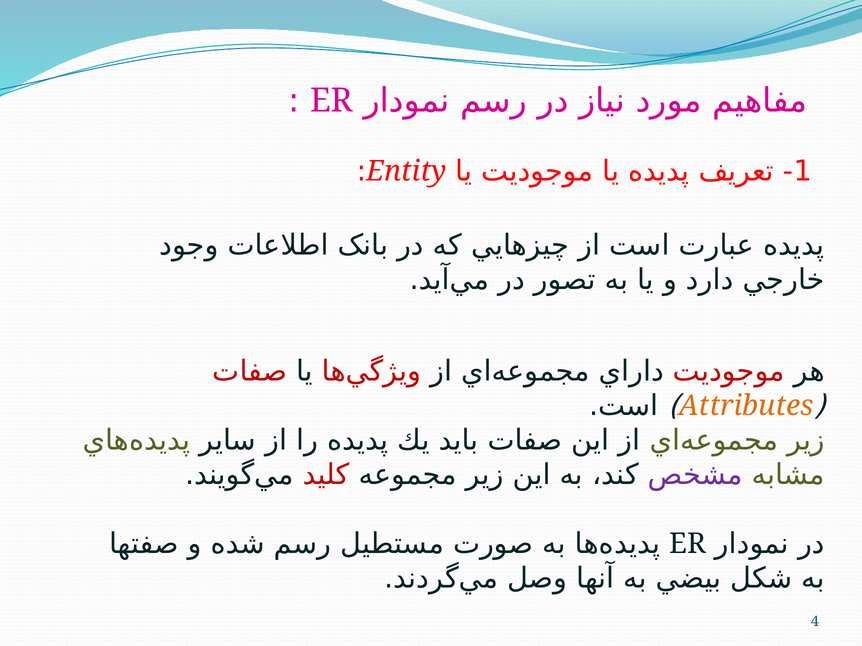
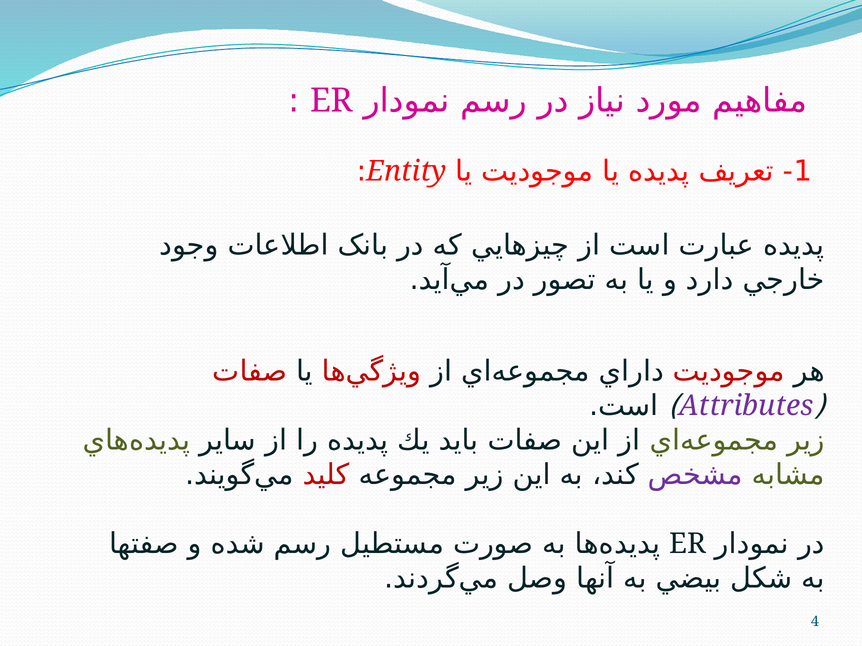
Attributes colour: orange -> purple
